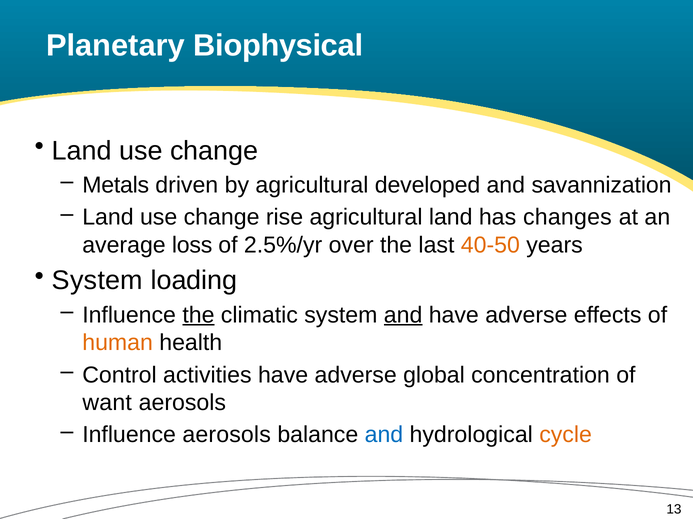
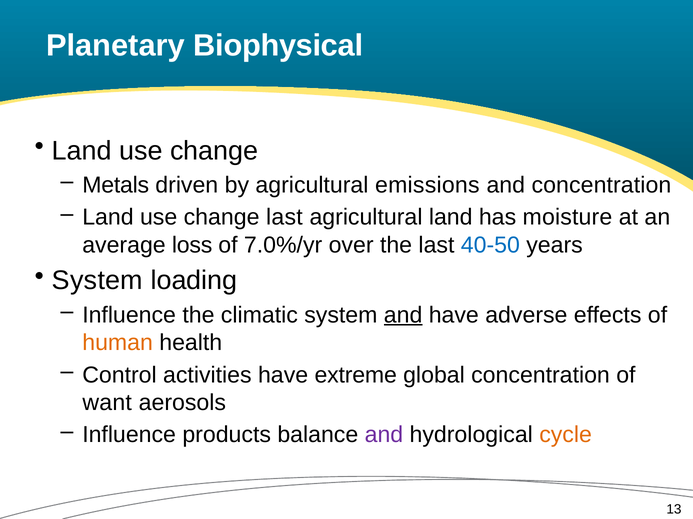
developed: developed -> emissions
and savannization: savannization -> concentration
change rise: rise -> last
changes: changes -> moisture
2.5%/yr: 2.5%/yr -> 7.0%/yr
40-50 colour: orange -> blue
the at (198, 315) underline: present -> none
activities have adverse: adverse -> extreme
Influence aerosols: aerosols -> products
and at (384, 436) colour: blue -> purple
